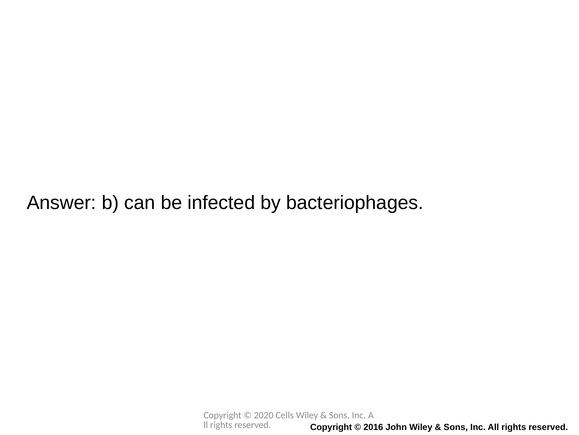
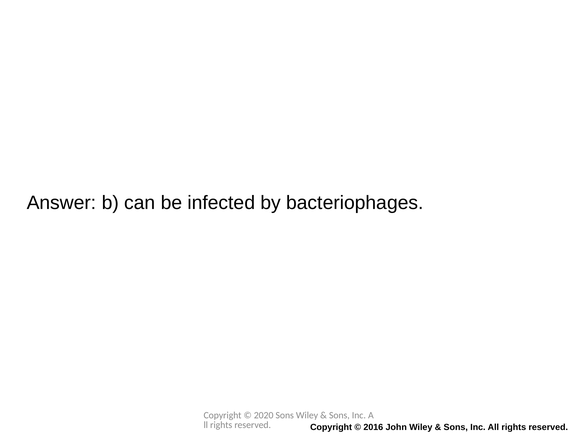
2020 Cells: Cells -> Sons
